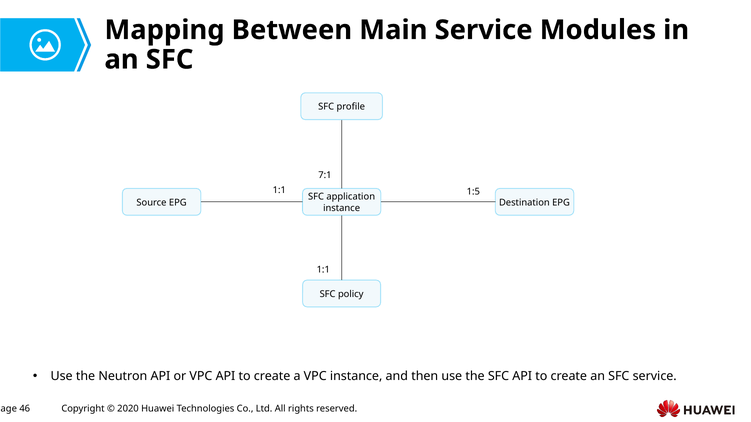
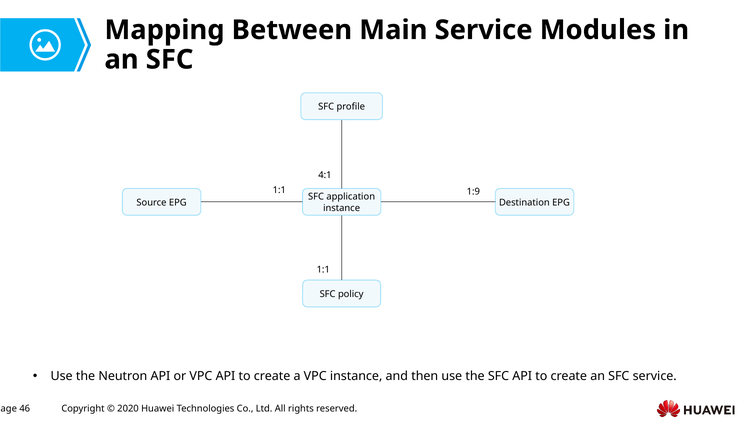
7:1: 7:1 -> 4:1
1:5: 1:5 -> 1:9
